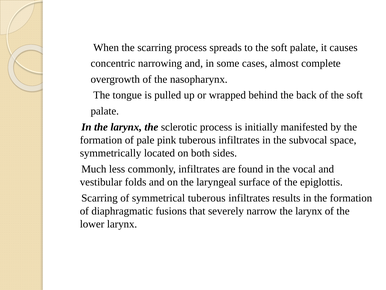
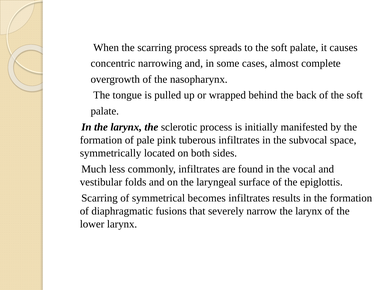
symmetrical tuberous: tuberous -> becomes
